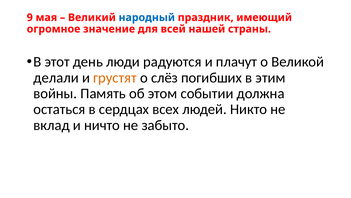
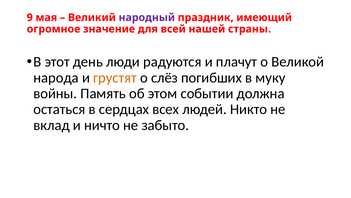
народный colour: blue -> purple
делали: делали -> народа
этим: этим -> муку
